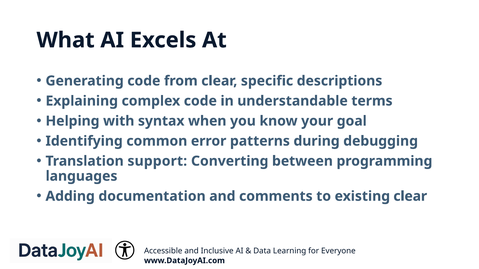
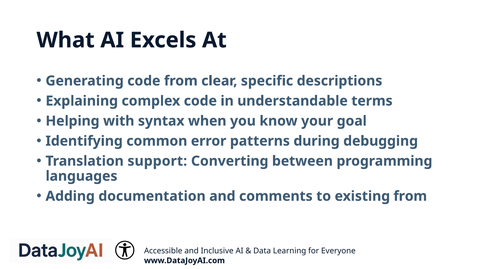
existing clear: clear -> from
